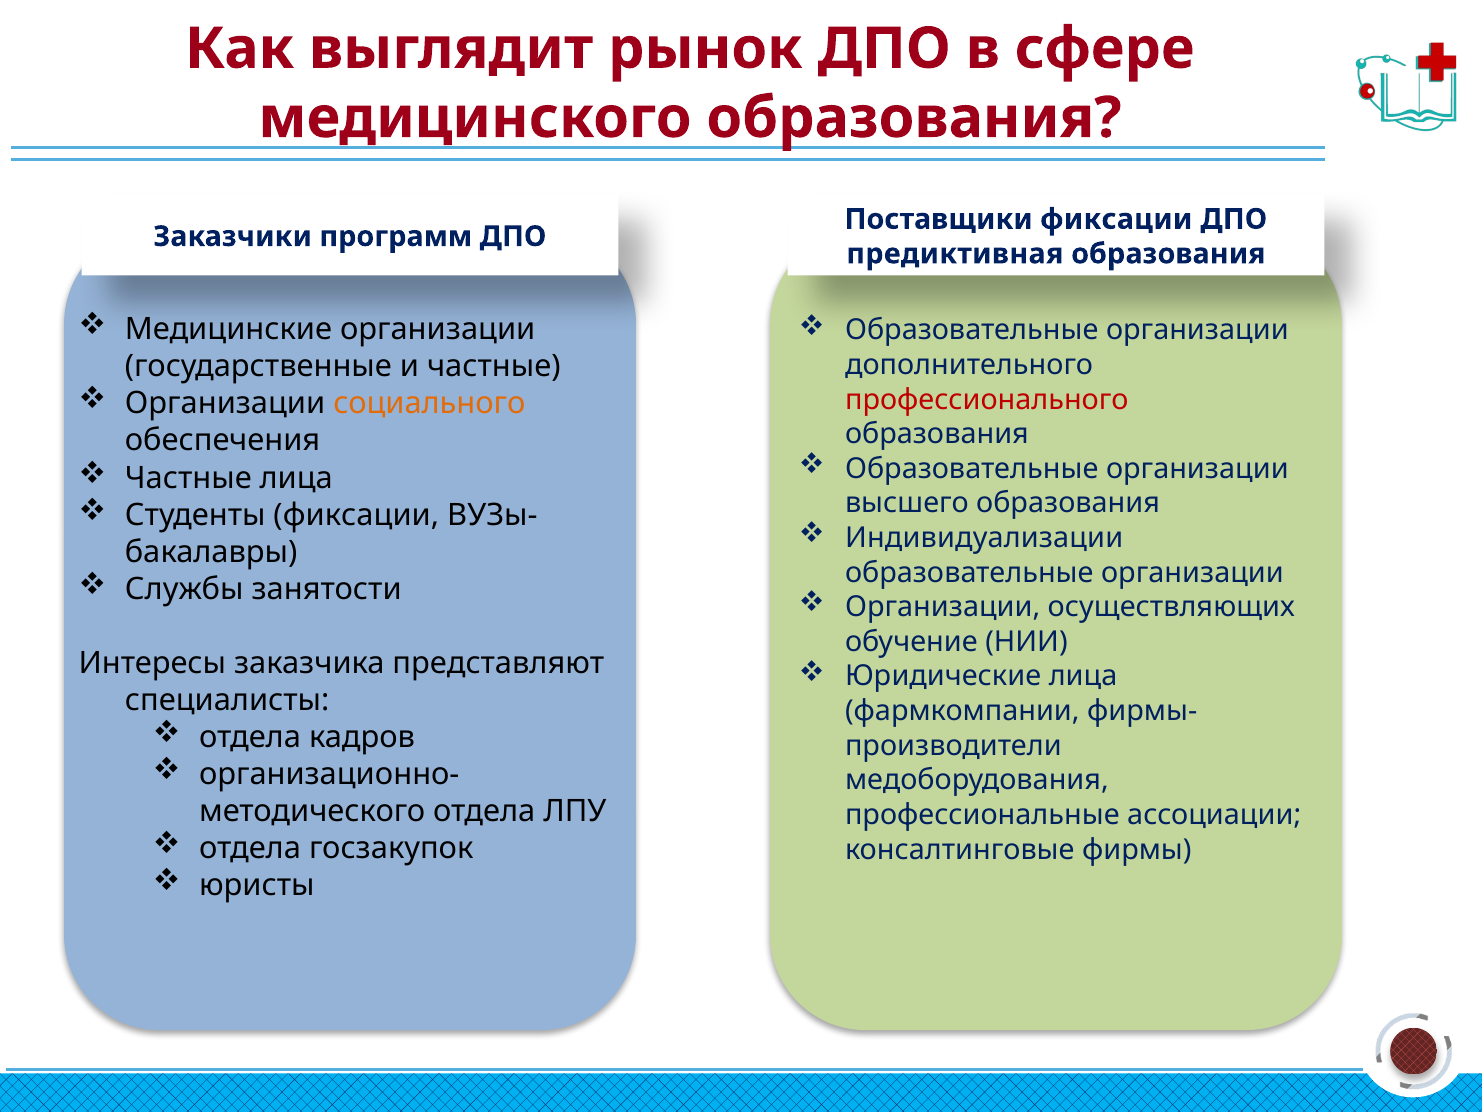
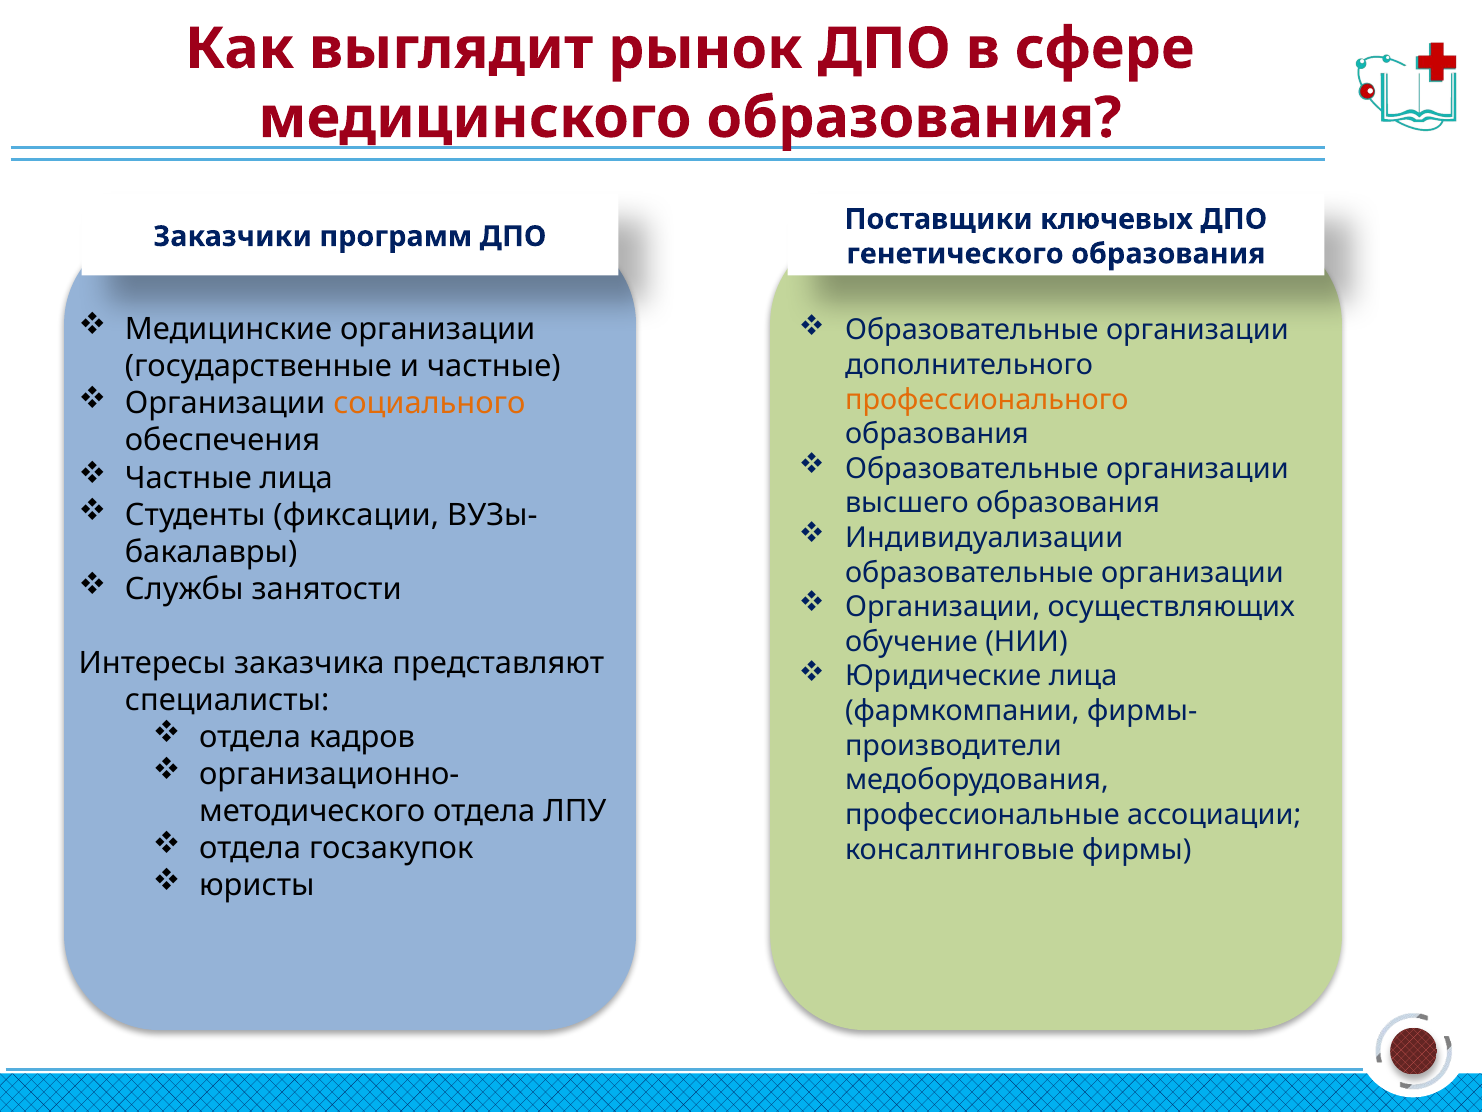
Поставщики фиксации: фиксации -> ключевых
предиктивная: предиктивная -> генетического
профессионального colour: red -> orange
